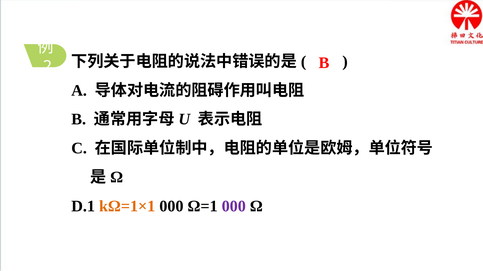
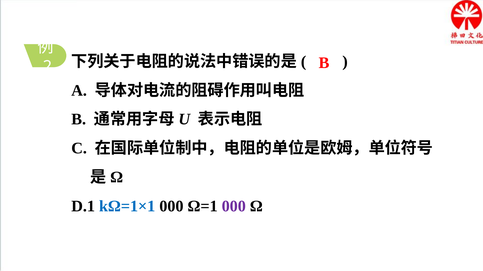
kΩ=1×1 colour: orange -> blue
